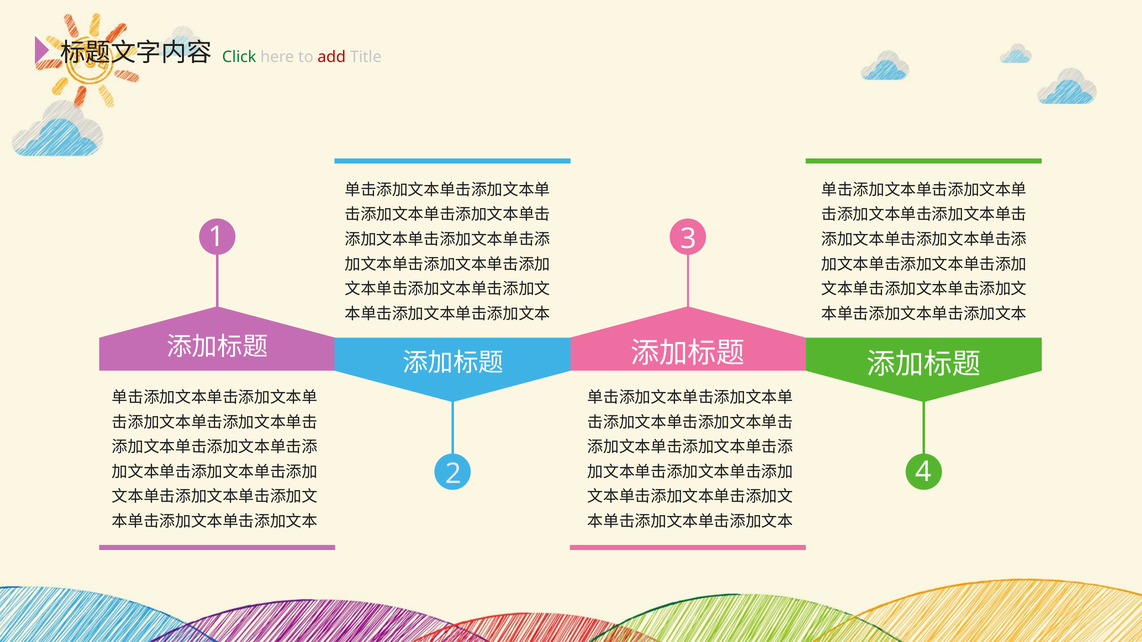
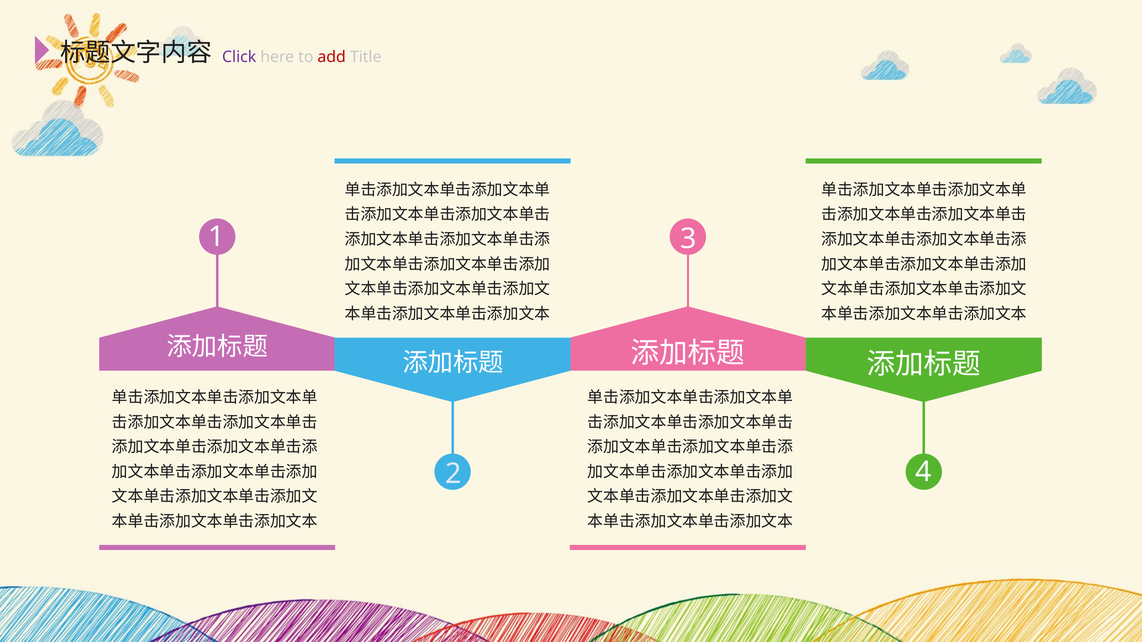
Click colour: green -> purple
